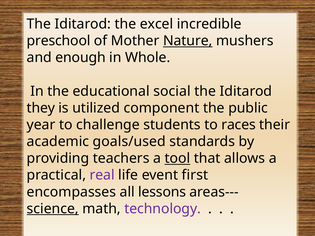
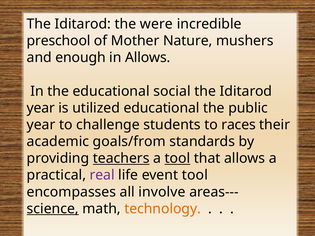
excel: excel -> were
Nature underline: present -> none
in Whole: Whole -> Allows
they at (41, 108): they -> year
utilized component: component -> educational
goals/used: goals/used -> goals/from
teachers underline: none -> present
event first: first -> tool
lessons: lessons -> involve
technology colour: purple -> orange
